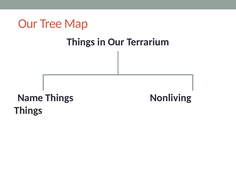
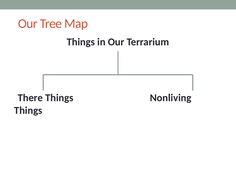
Name: Name -> There
